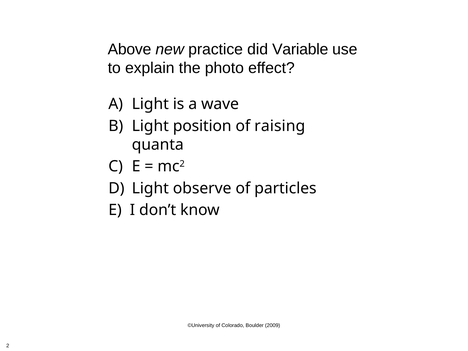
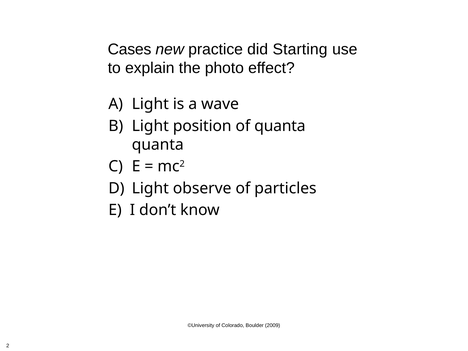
Above: Above -> Cases
Variable: Variable -> Starting
of raising: raising -> quanta
